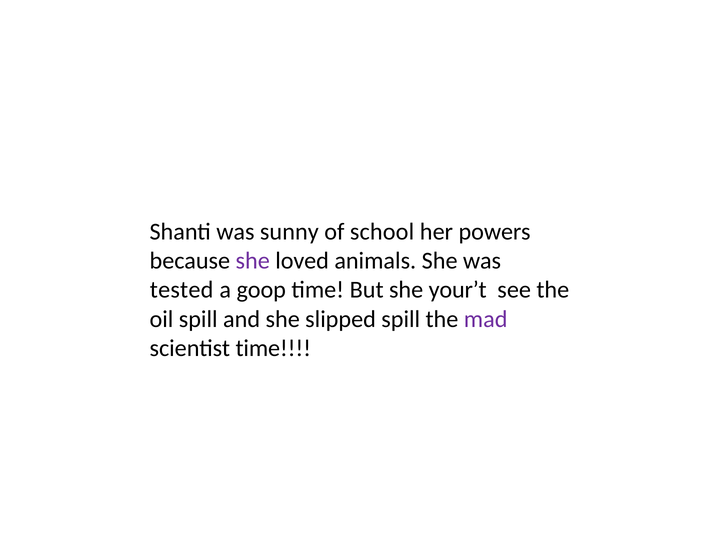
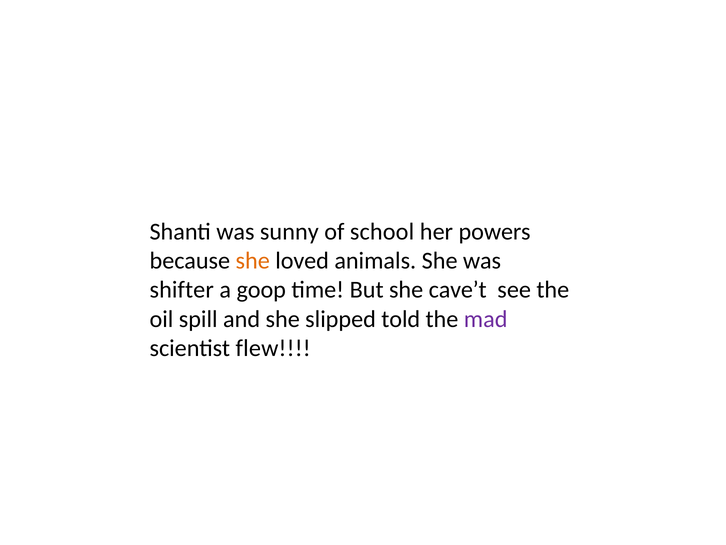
she at (253, 261) colour: purple -> orange
tested: tested -> shifter
your’t: your’t -> cave’t
slipped spill: spill -> told
scientist time: time -> flew
